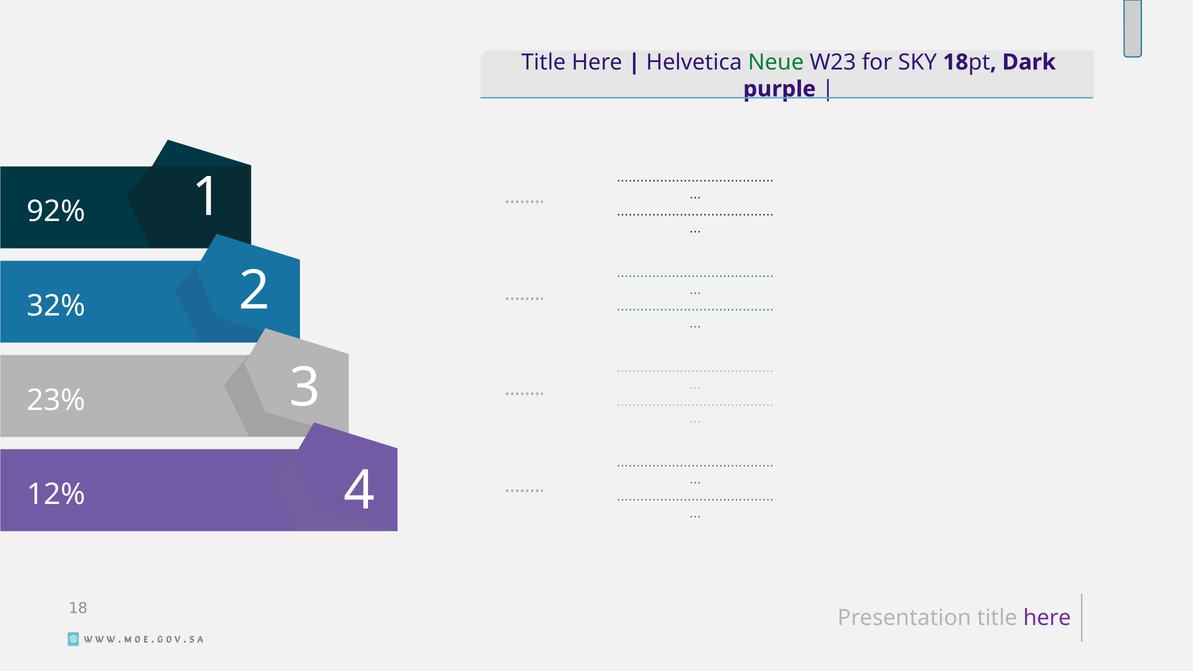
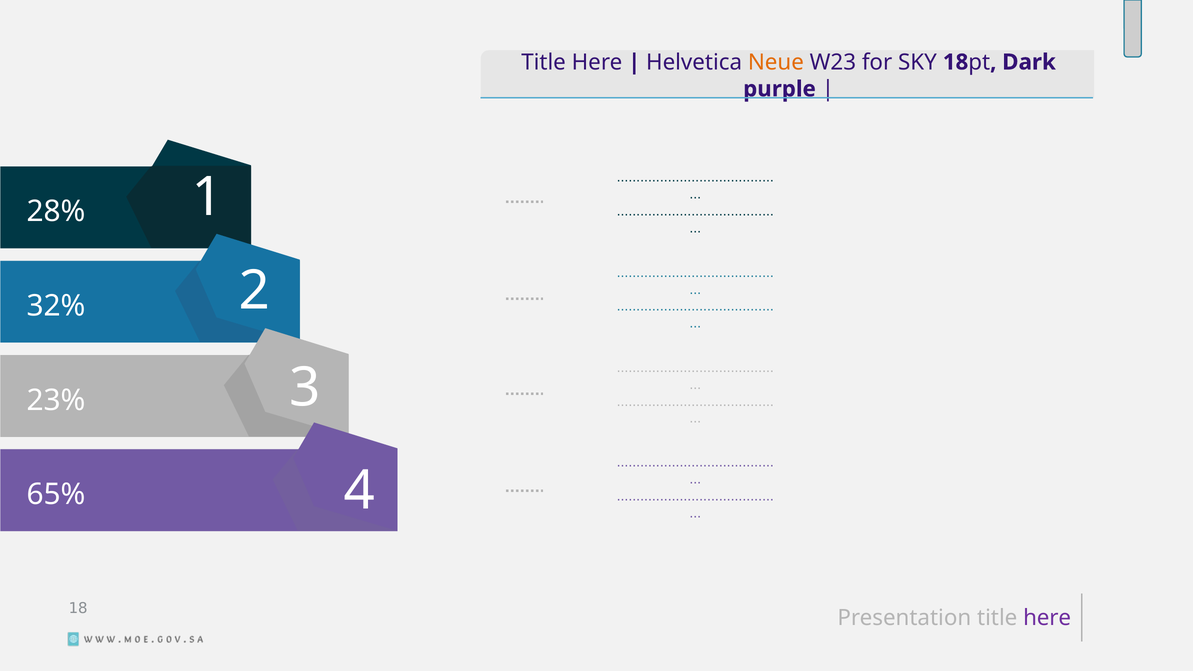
Neue colour: green -> orange
92%: 92% -> 28%
12%: 12% -> 65%
